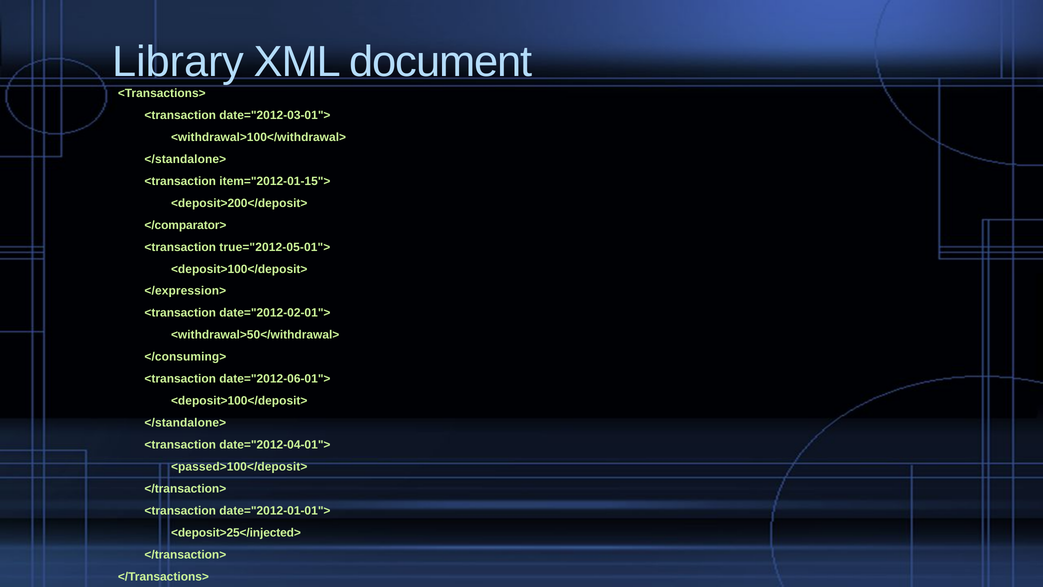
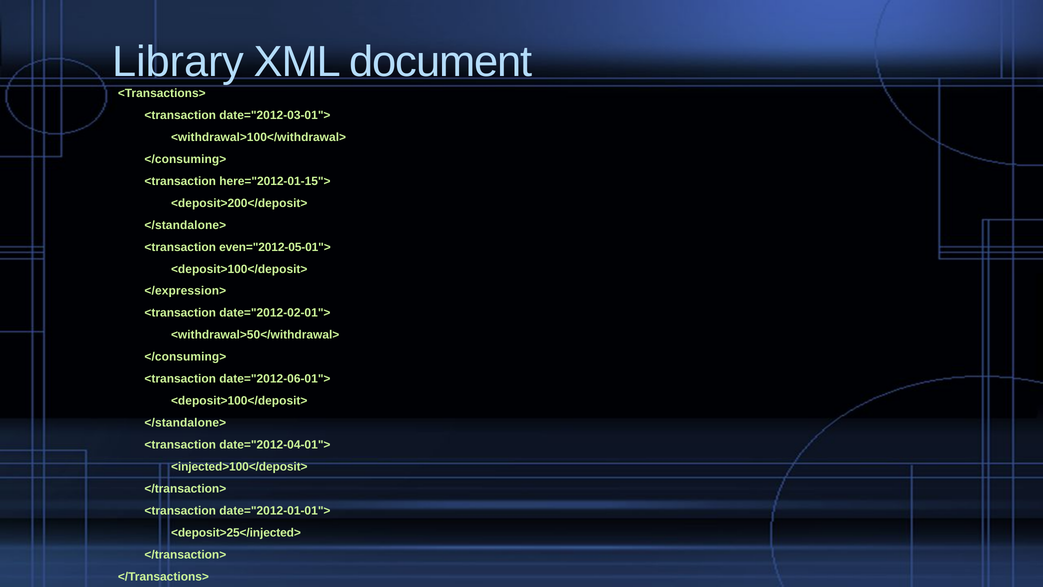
</standalone> at (185, 159): </standalone> -> </consuming>
item="2012-01-15">: item="2012-01-15"> -> here="2012-01-15">
</comparator> at (185, 225): </comparator> -> </standalone>
true="2012-05-01">: true="2012-05-01"> -> even="2012-05-01">
<passed>100</deposit>: <passed>100</deposit> -> <injected>100</deposit>
